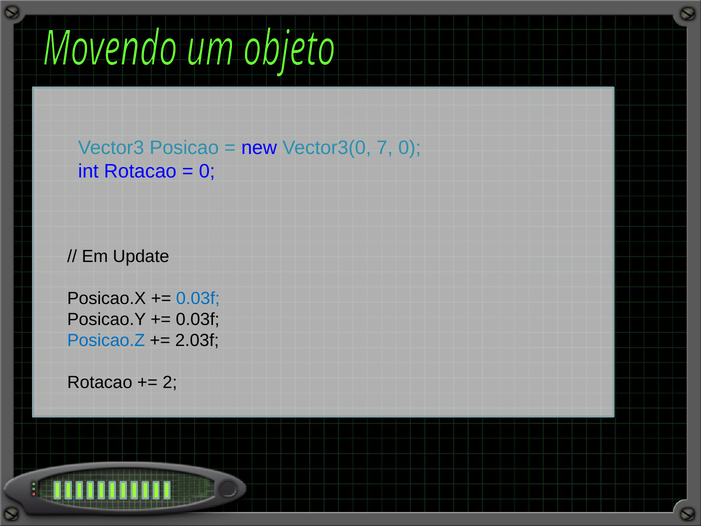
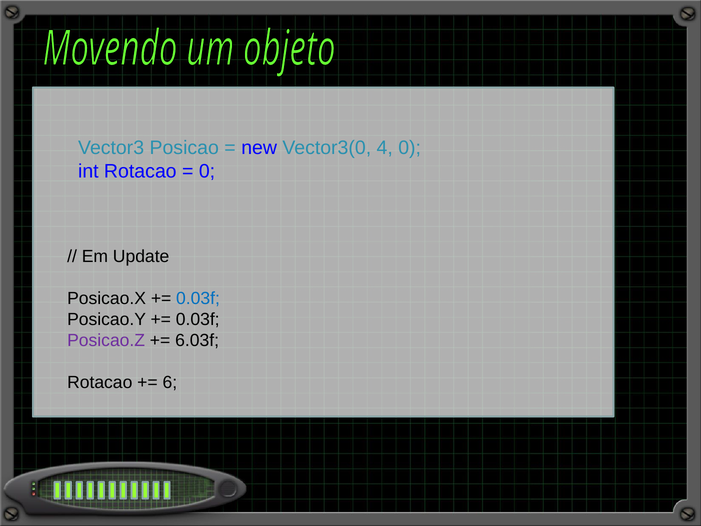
7: 7 -> 4
Posicao.Z colour: blue -> purple
2.03f: 2.03f -> 6.03f
2: 2 -> 6
